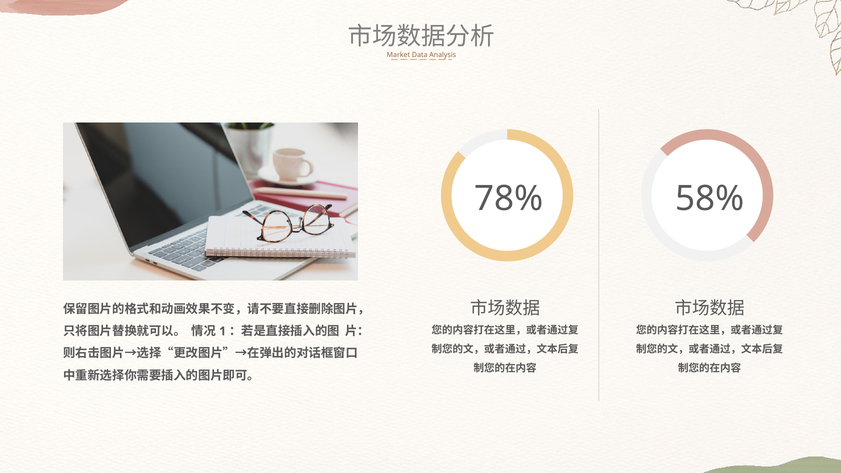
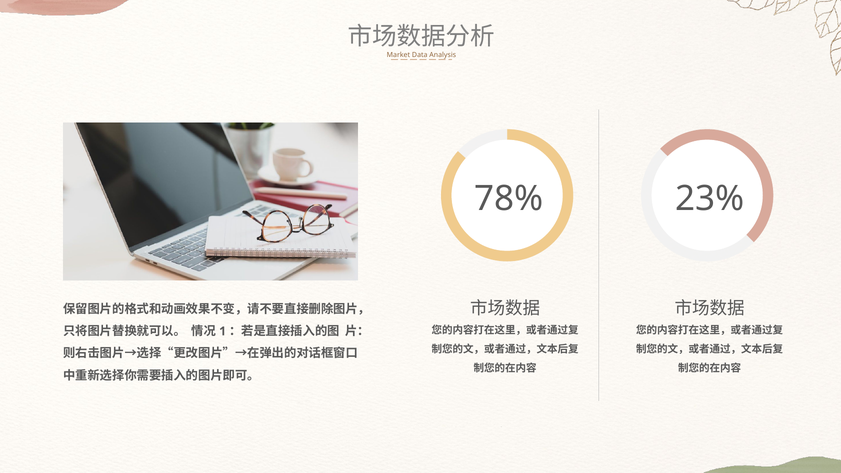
58%: 58% -> 23%
